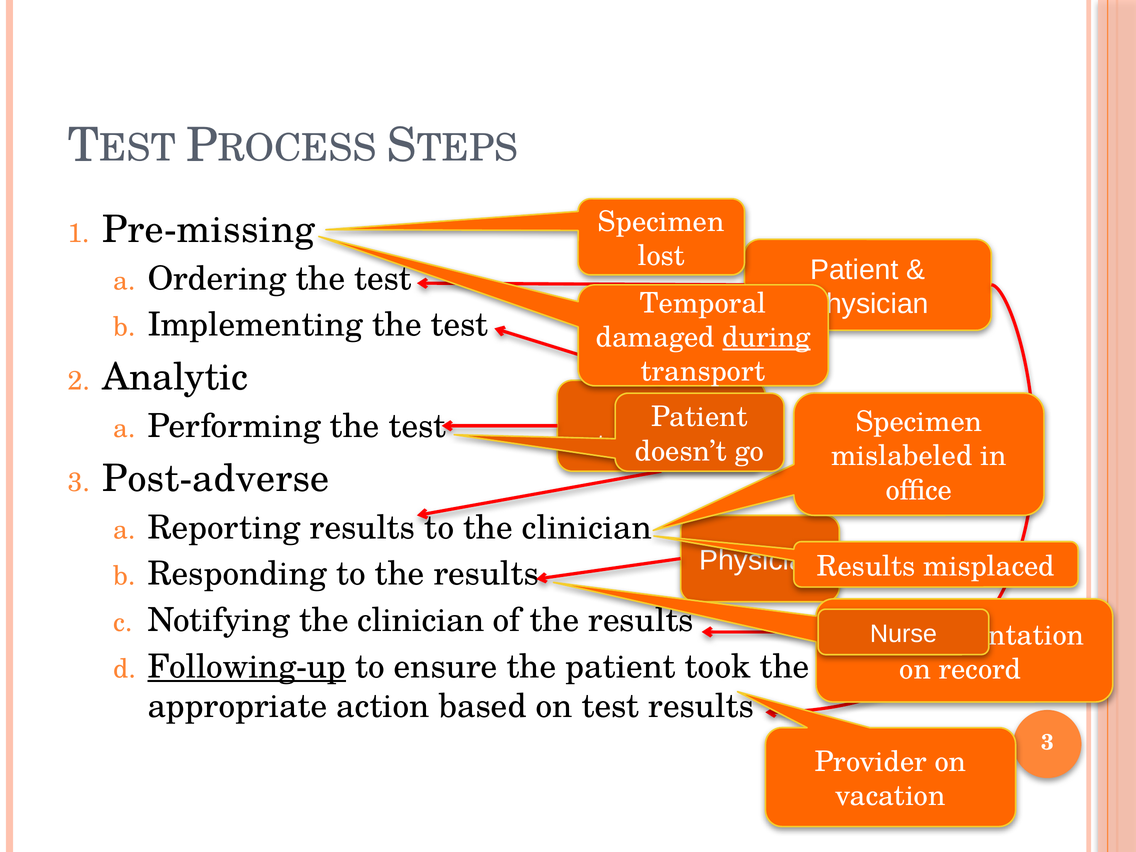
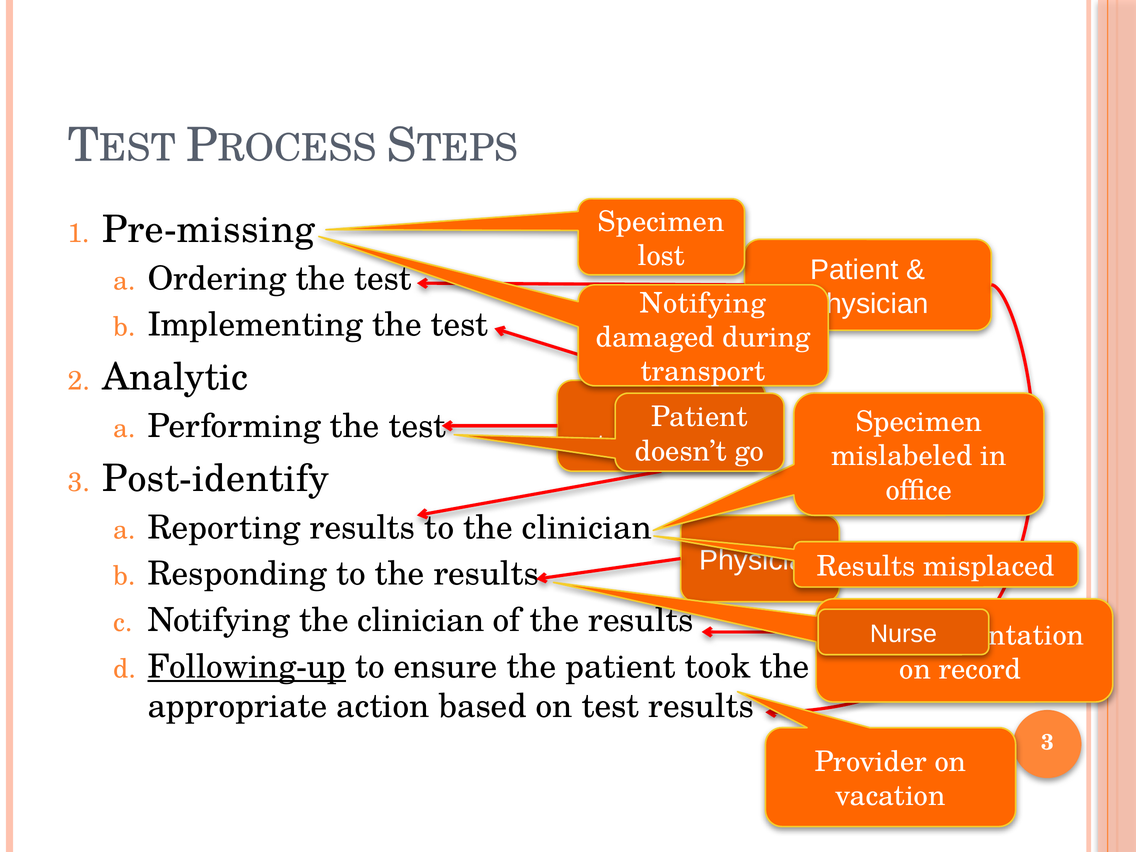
Temporal at (703, 303): Temporal -> Notifying
during underline: present -> none
Post-adverse: Post-adverse -> Post-identify
